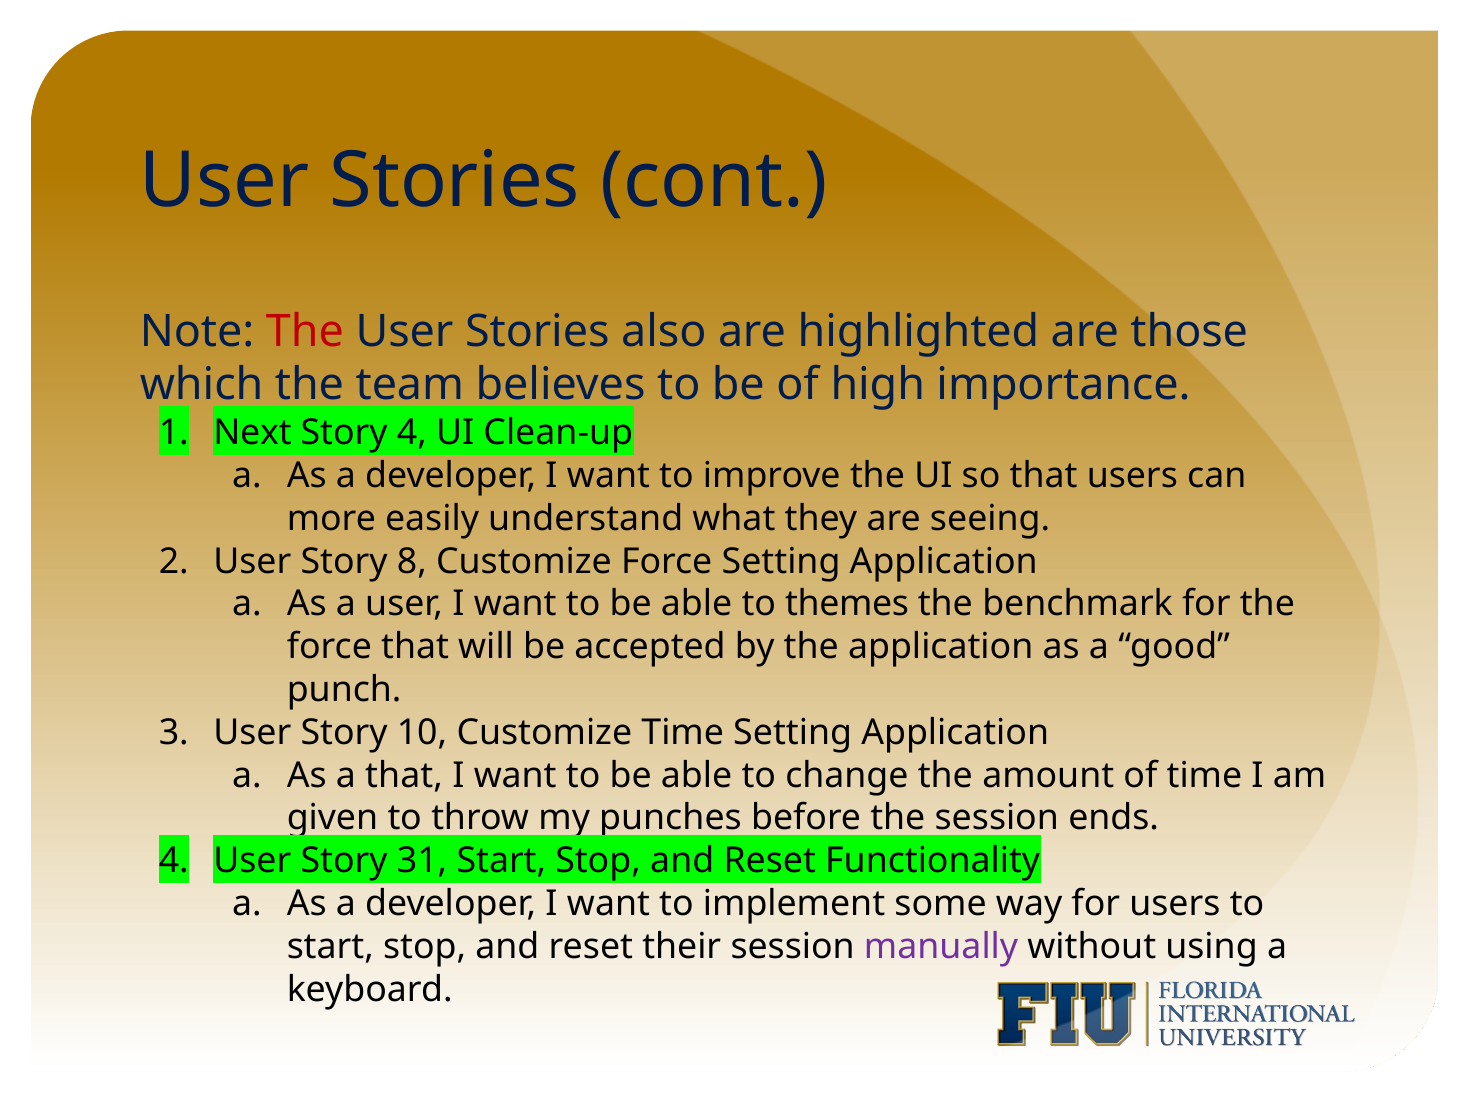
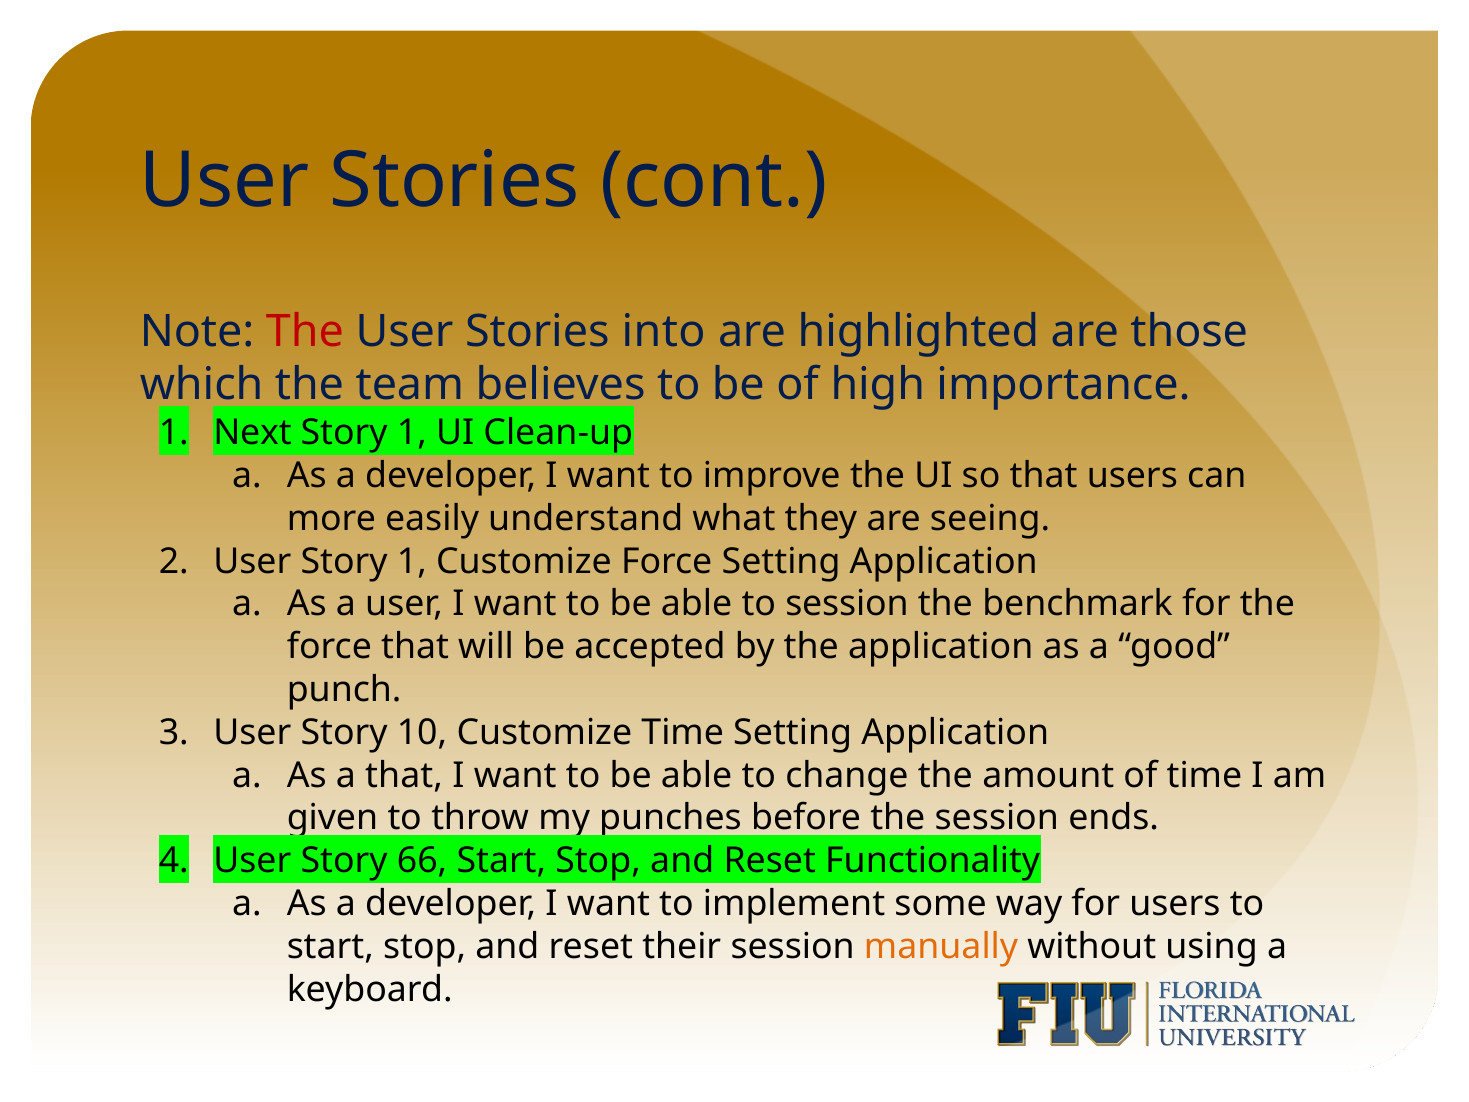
also: also -> into
4 at (412, 433): 4 -> 1
User Story 8: 8 -> 1
to themes: themes -> session
31: 31 -> 66
manually colour: purple -> orange
